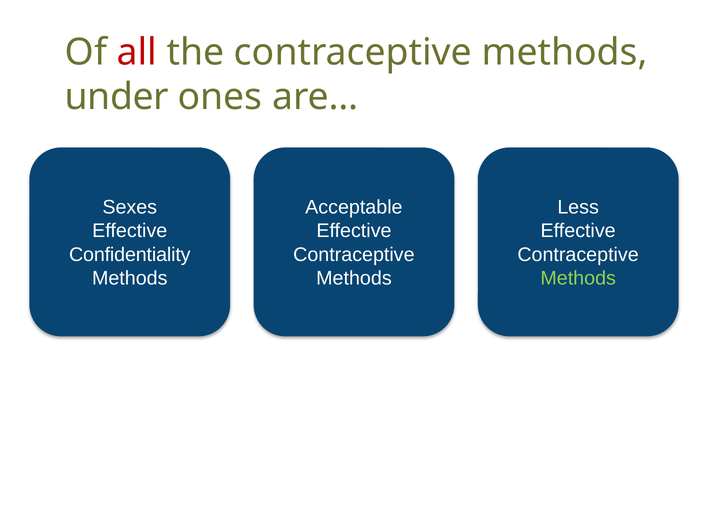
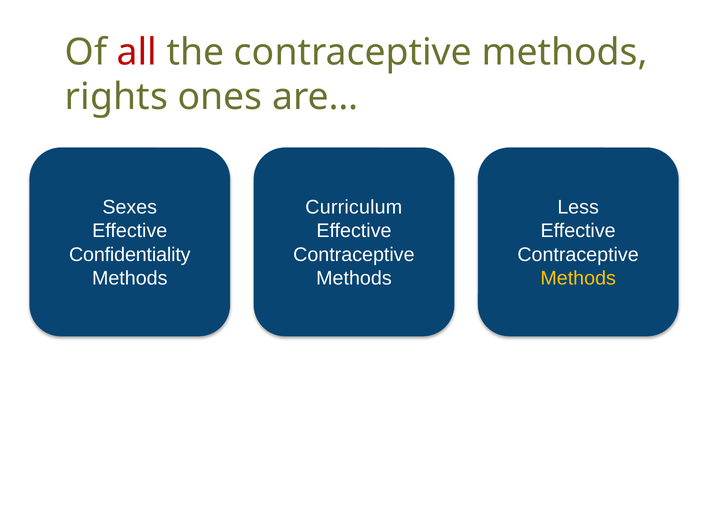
under: under -> rights
Acceptable: Acceptable -> Curriculum
Methods at (578, 278) colour: light green -> yellow
